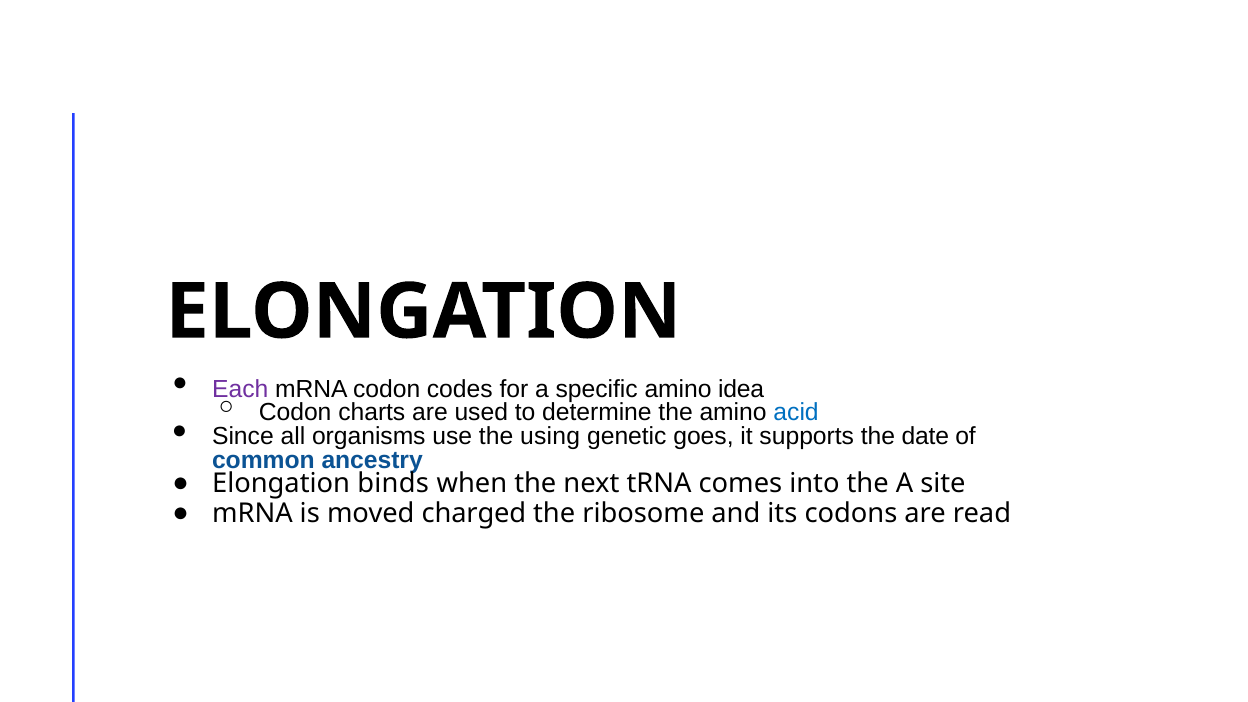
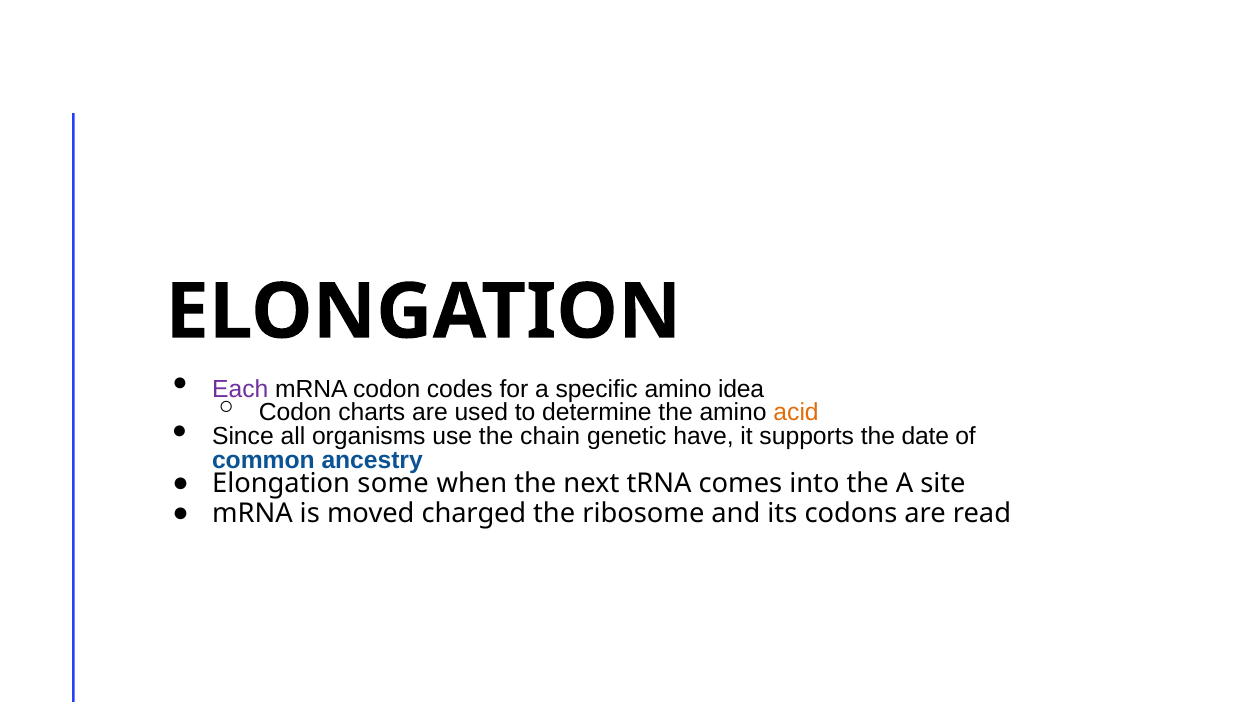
acid colour: blue -> orange
using: using -> chain
goes: goes -> have
binds: binds -> some
